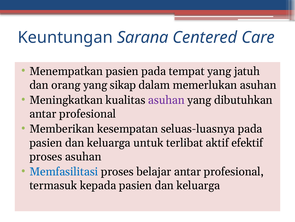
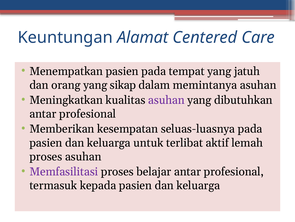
Sarana: Sarana -> Alamat
memerlukan: memerlukan -> memintanya
efektif: efektif -> lemah
Memfasilitasi colour: blue -> purple
